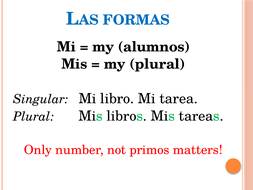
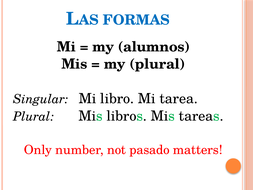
primos: primos -> pasado
